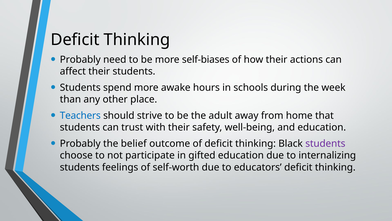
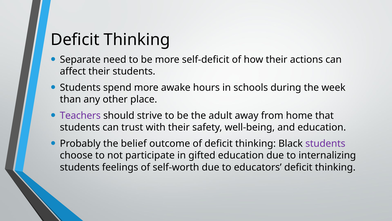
Probably at (80, 60): Probably -> Separate
self-biases: self-biases -> self-deficit
Teachers colour: blue -> purple
